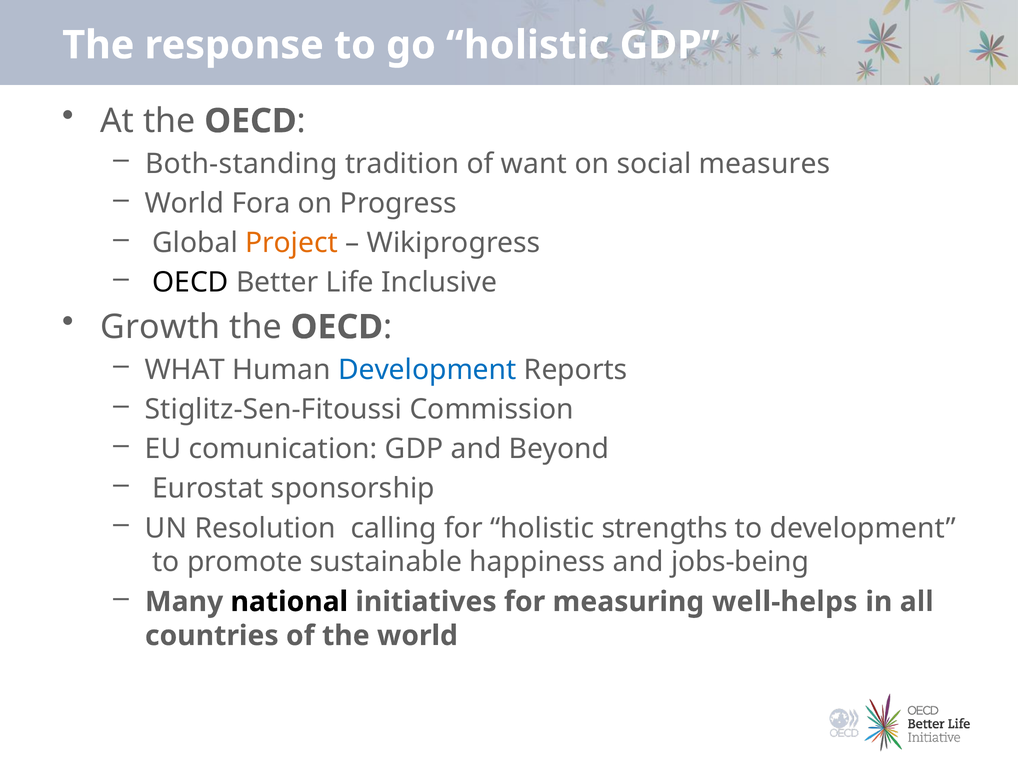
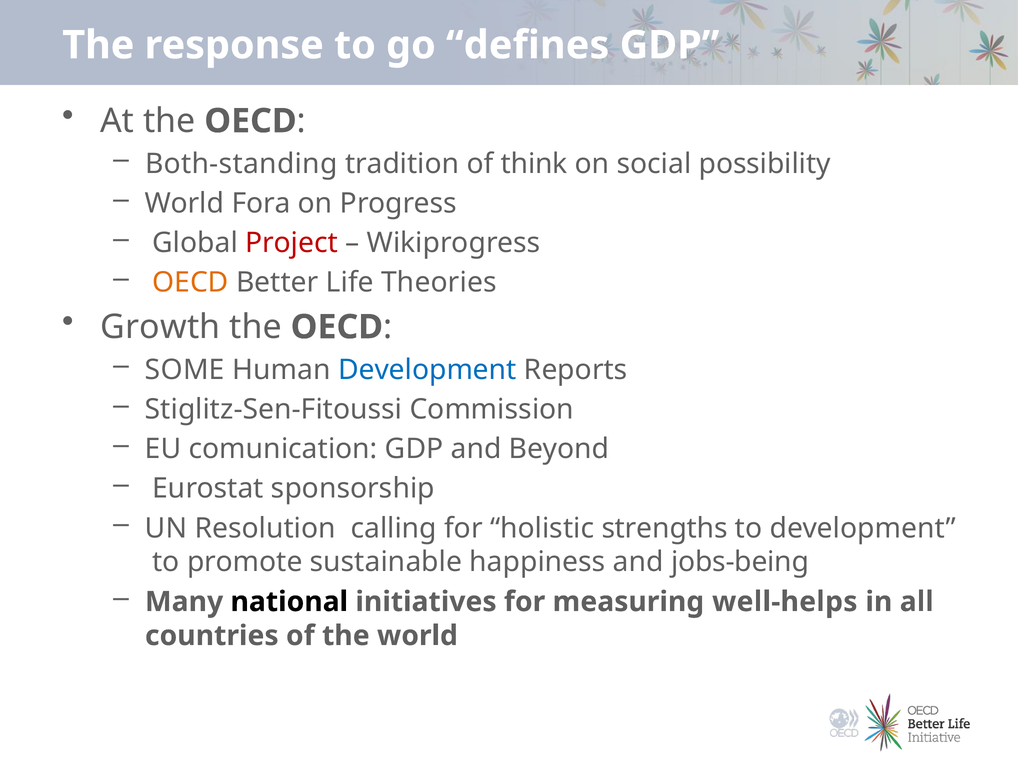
go holistic: holistic -> defines
want: want -> think
measures: measures -> possibility
Project colour: orange -> red
OECD at (190, 282) colour: black -> orange
Inclusive: Inclusive -> Theories
WHAT: WHAT -> SOME
